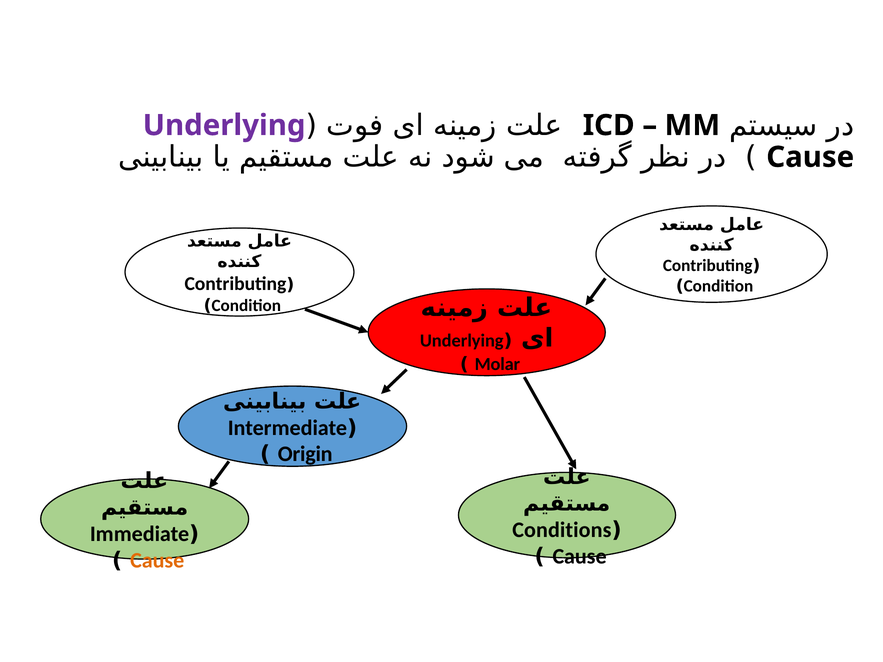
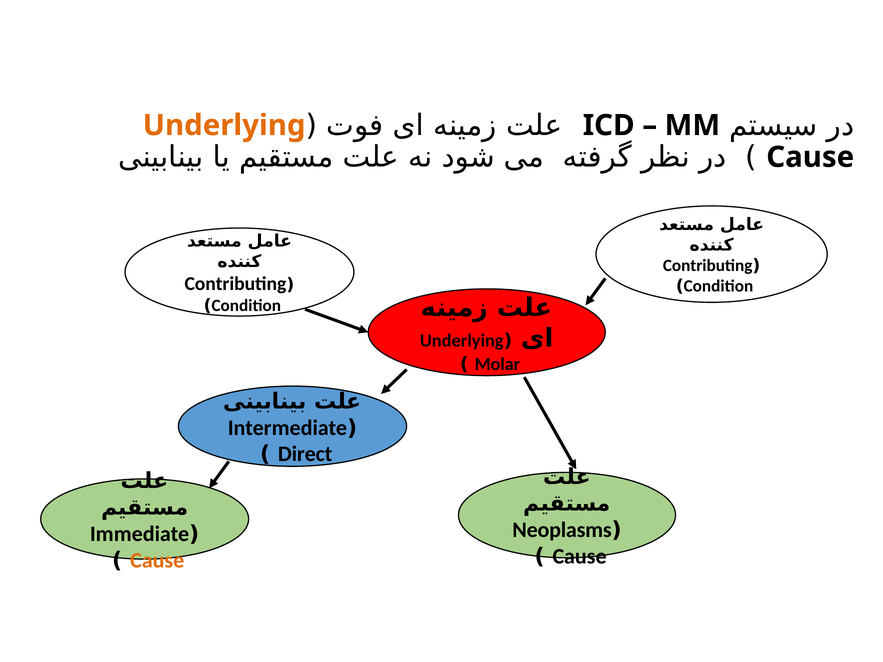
Underlying at (224, 125) colour: purple -> orange
Origin: Origin -> Direct
Conditions: Conditions -> Neoplasms
